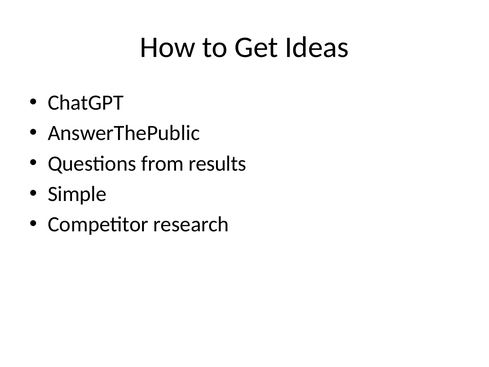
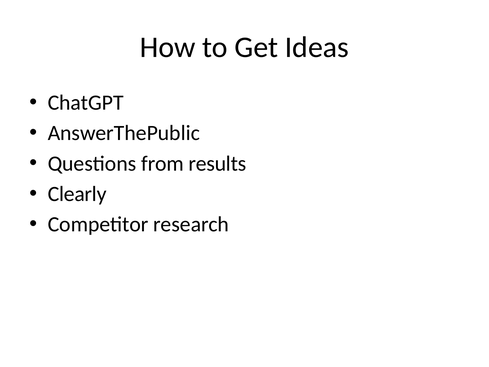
Simple: Simple -> Clearly
